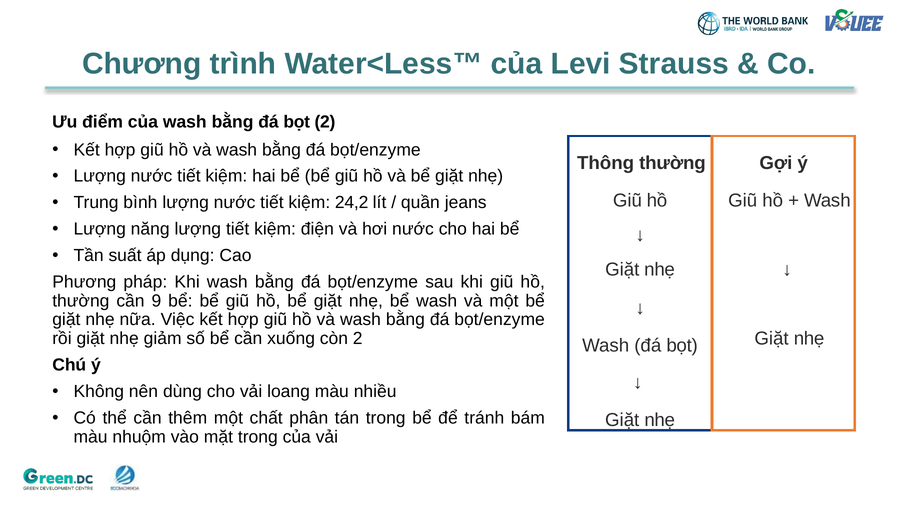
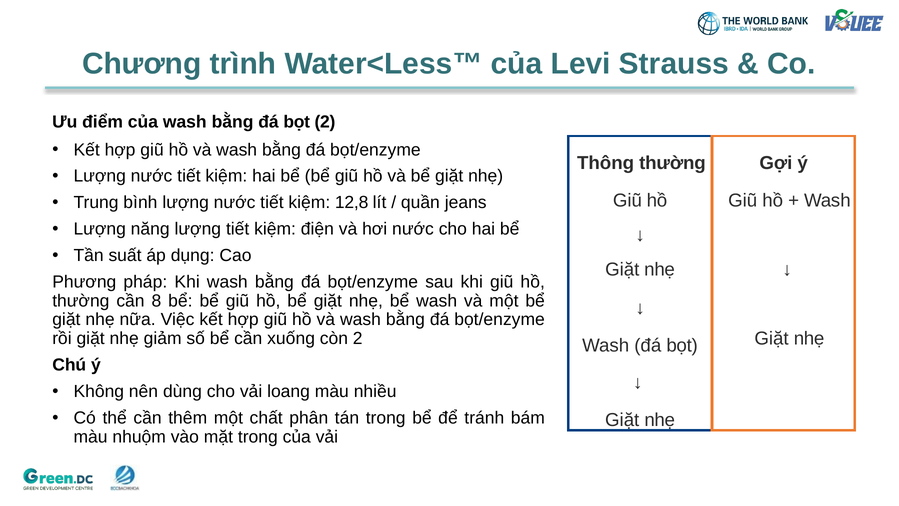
24,2: 24,2 -> 12,8
9: 9 -> 8
